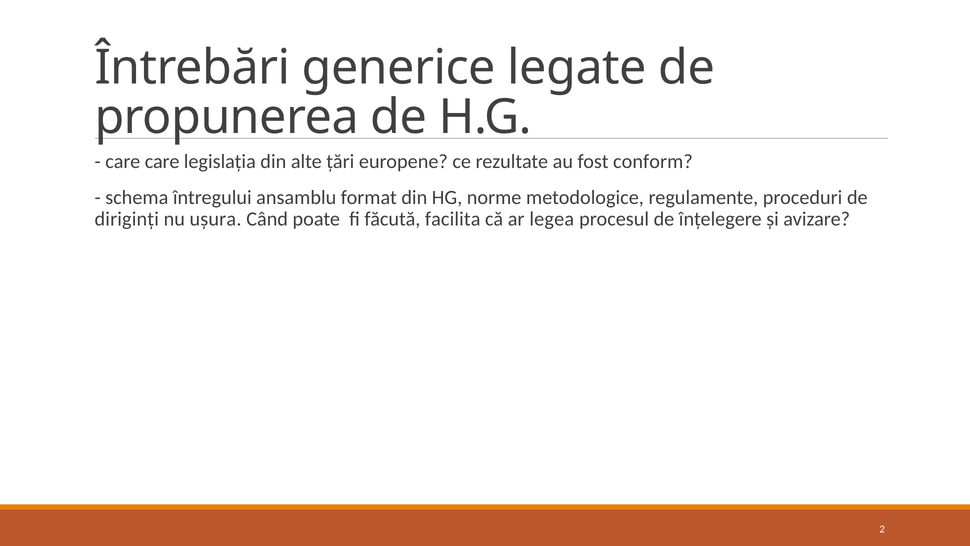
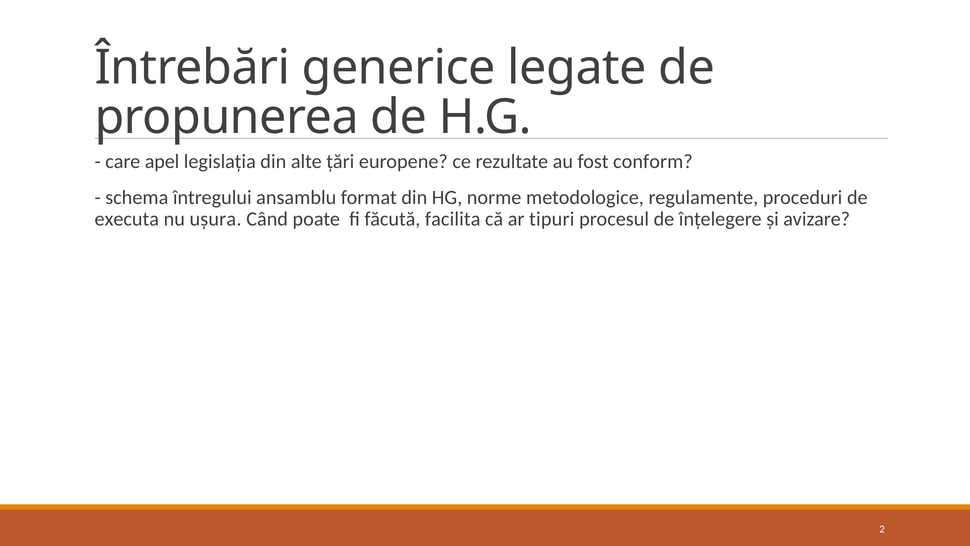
care care: care -> apel
diriginți: diriginți -> executa
legea: legea -> tipuri
